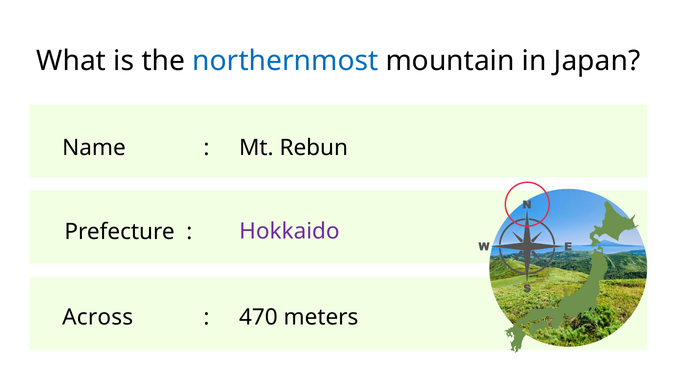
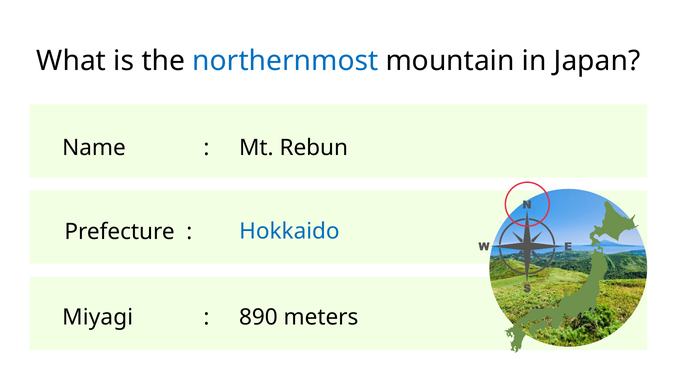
Hokkaido colour: purple -> blue
Across: Across -> Miyagi
470: 470 -> 890
